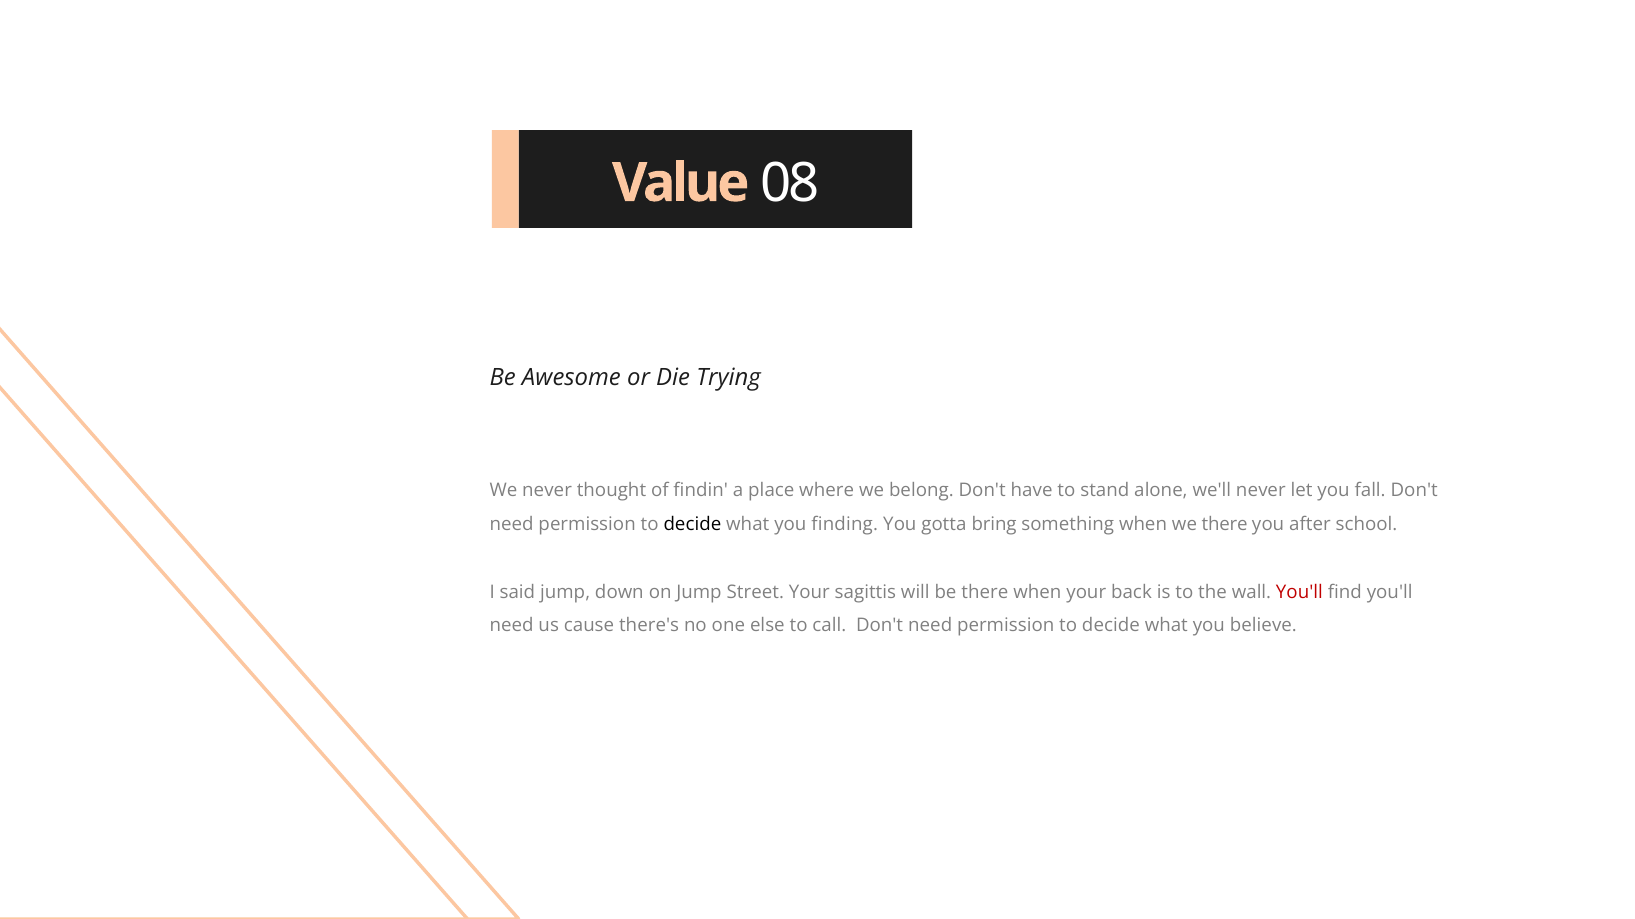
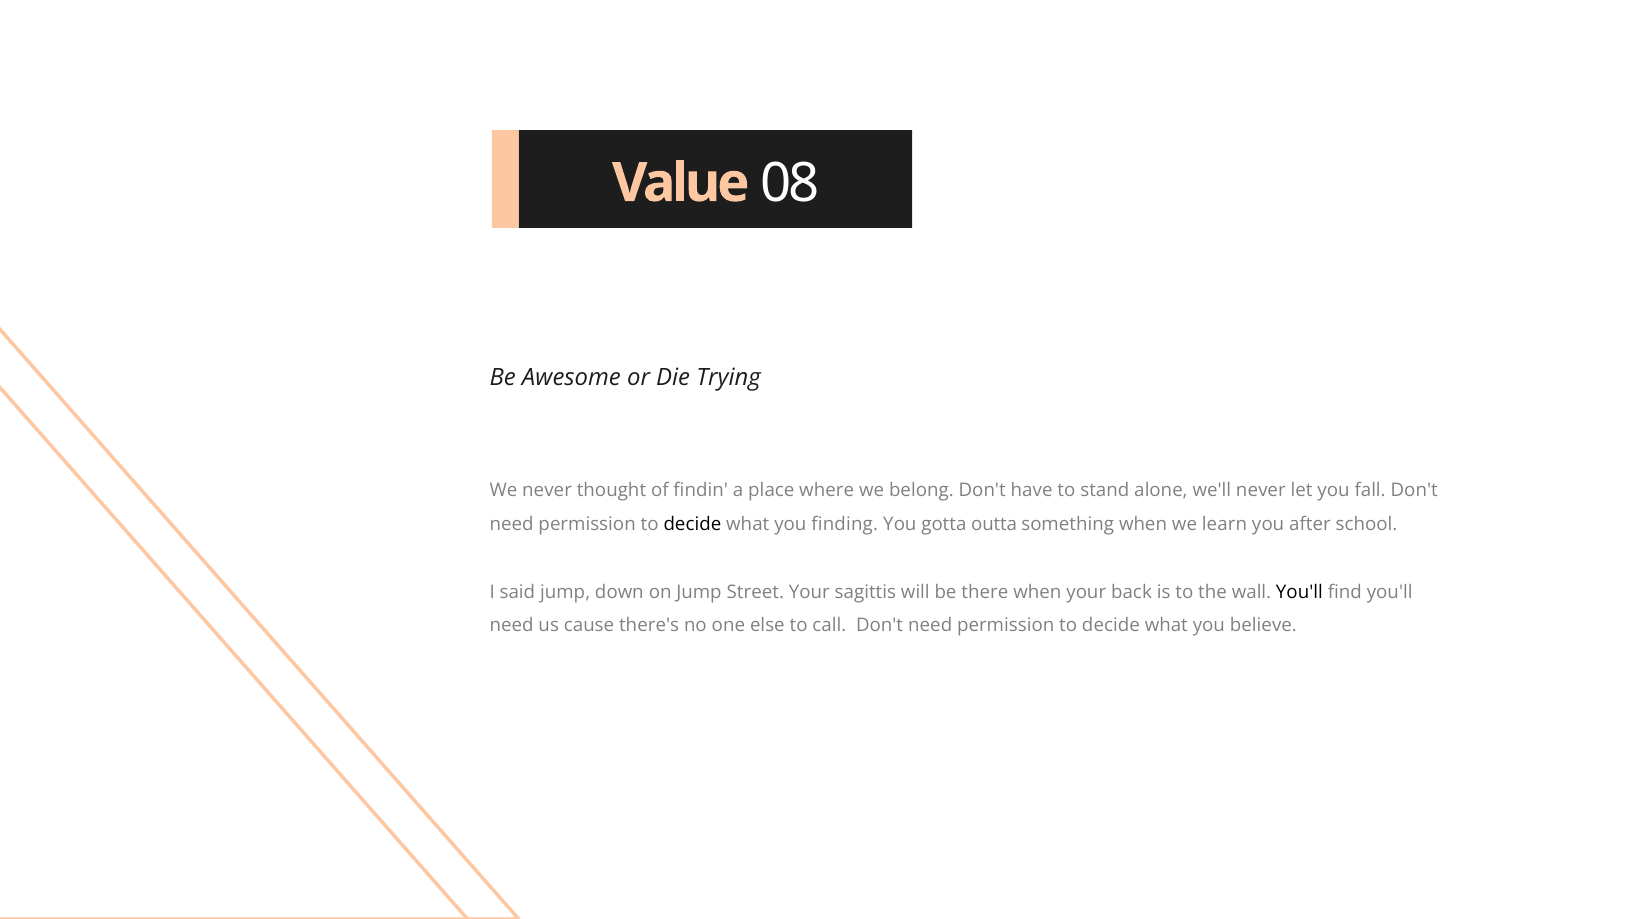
bring: bring -> outta
we there: there -> learn
You'll at (1299, 592) colour: red -> black
